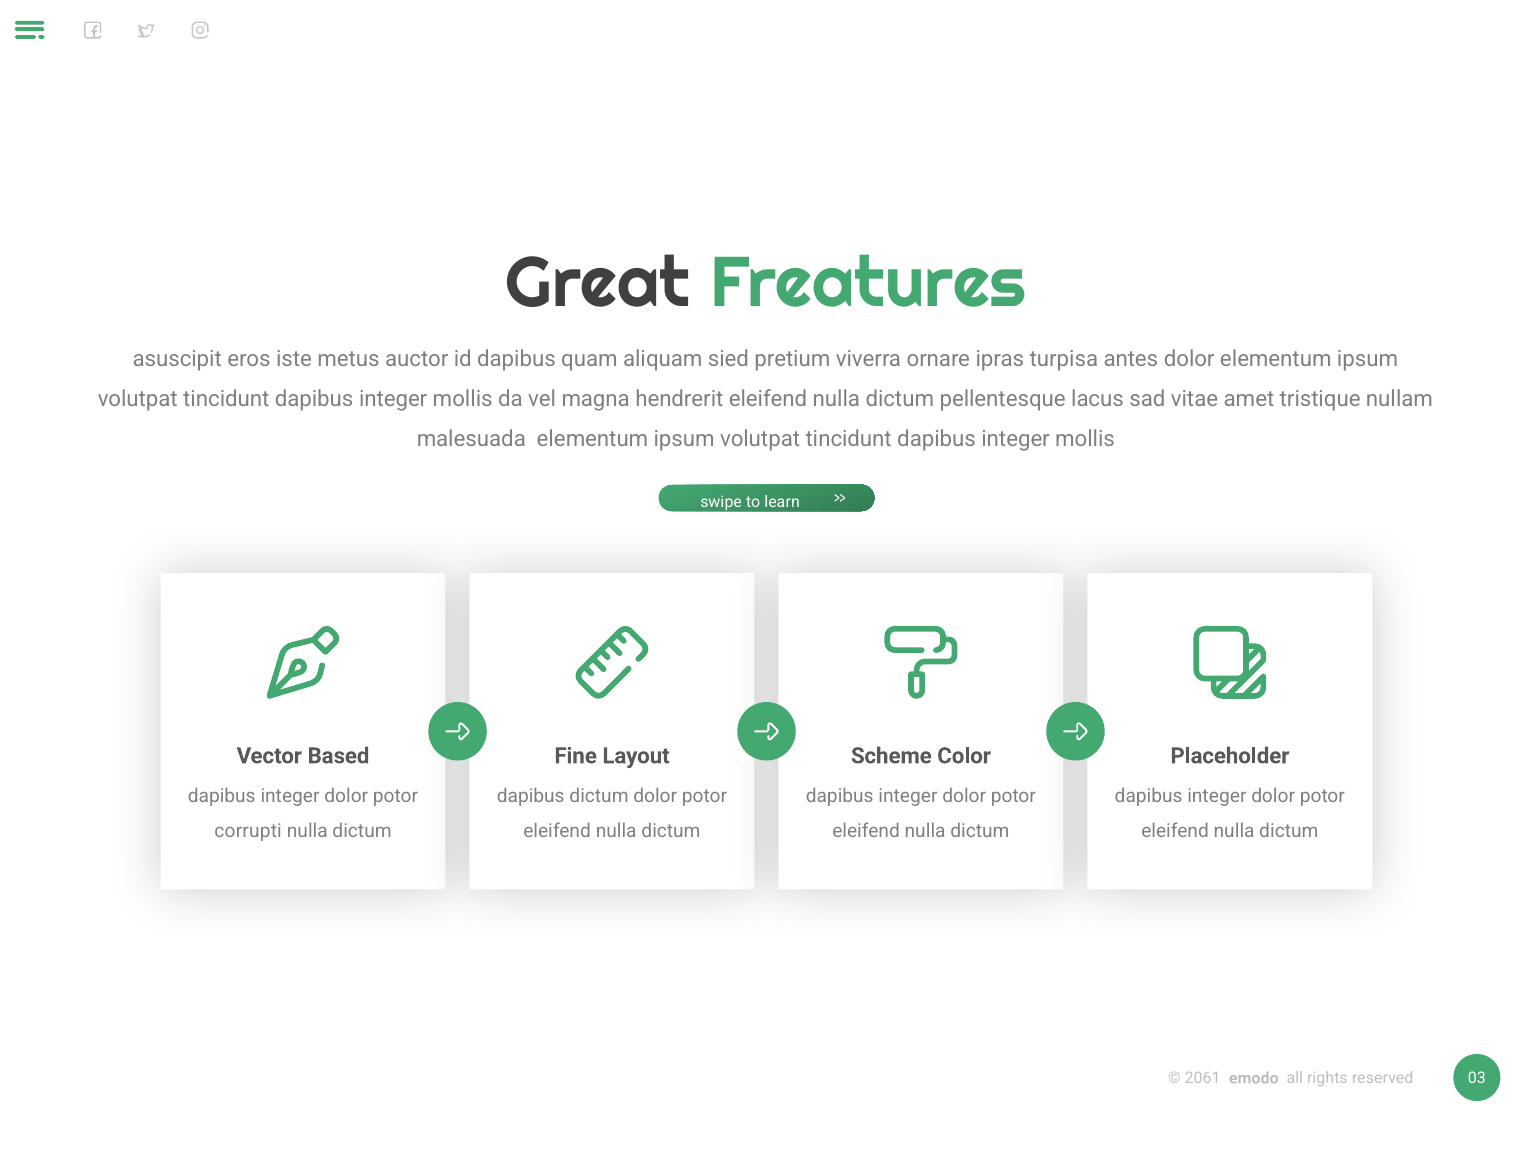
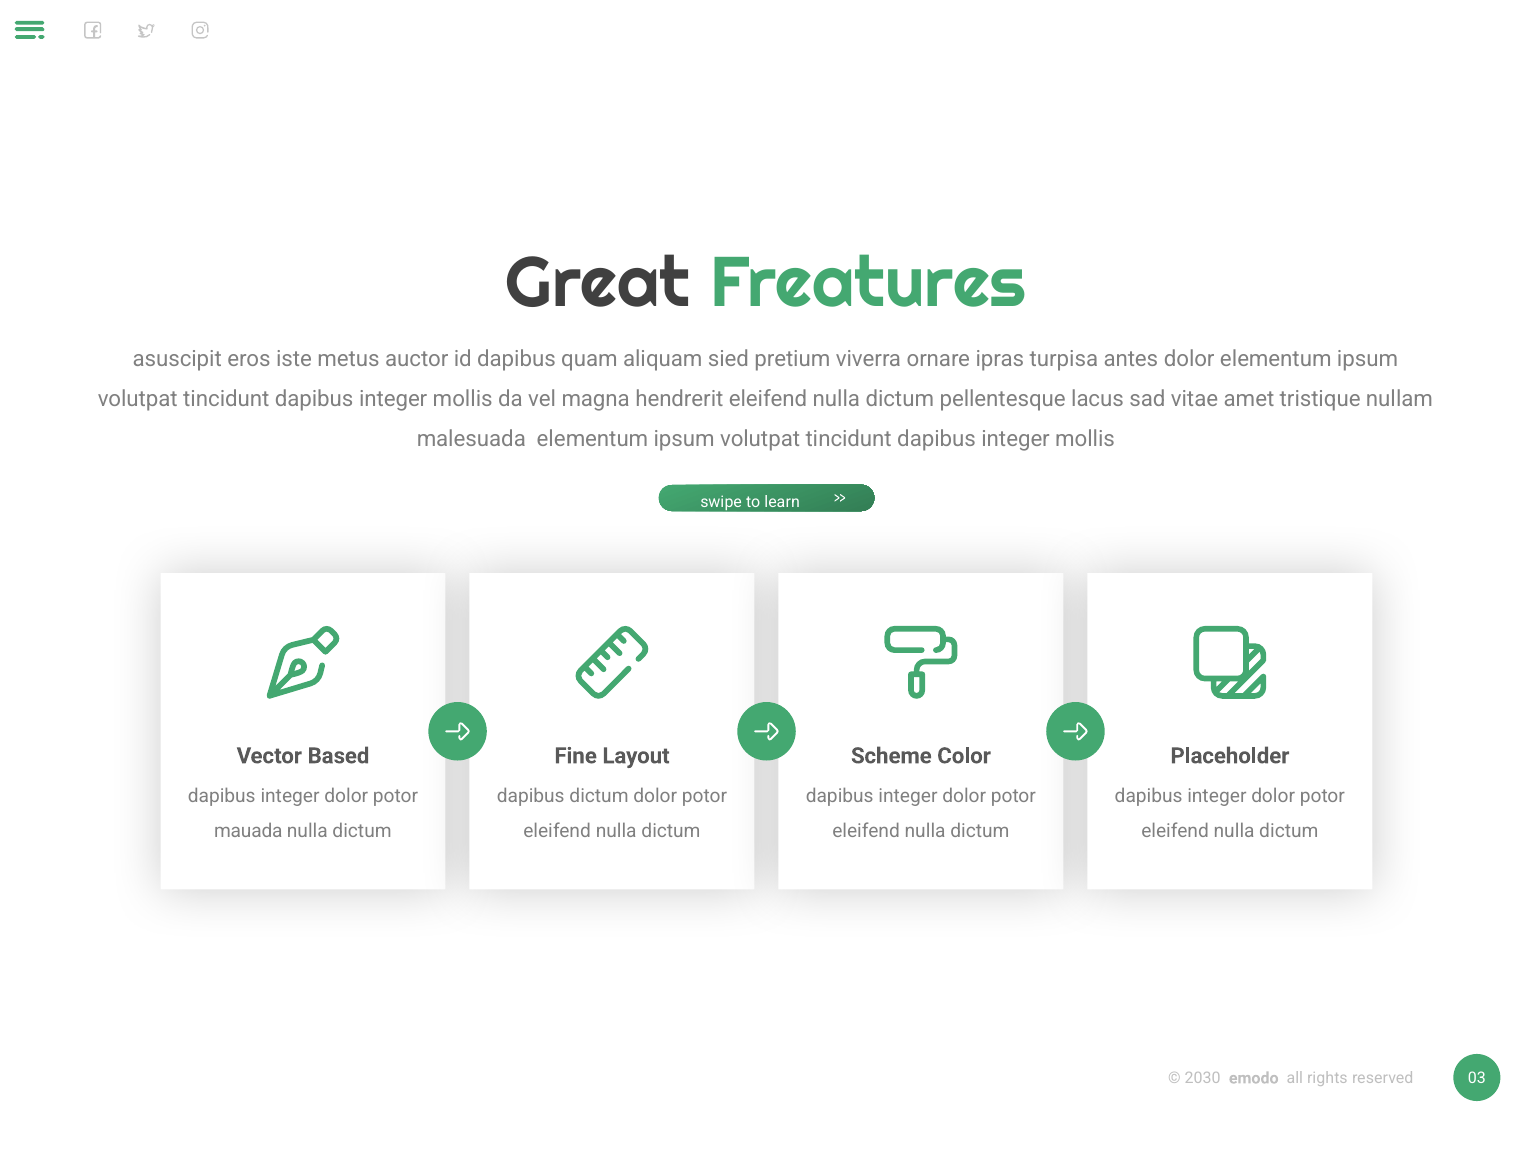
corrupti: corrupti -> mauada
2061: 2061 -> 2030
